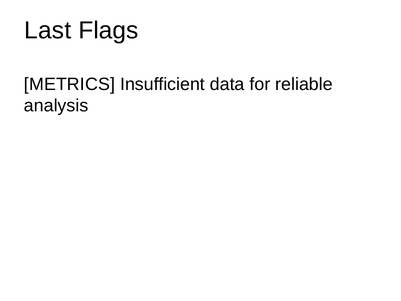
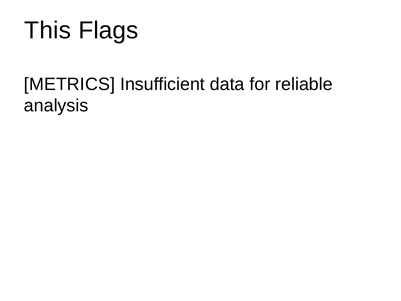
Last: Last -> This
